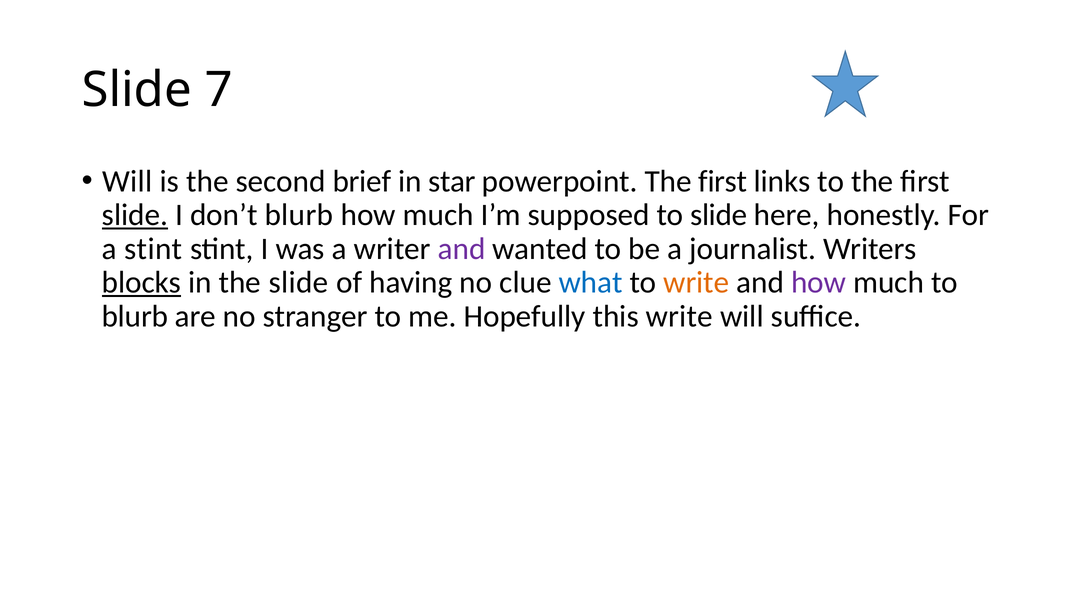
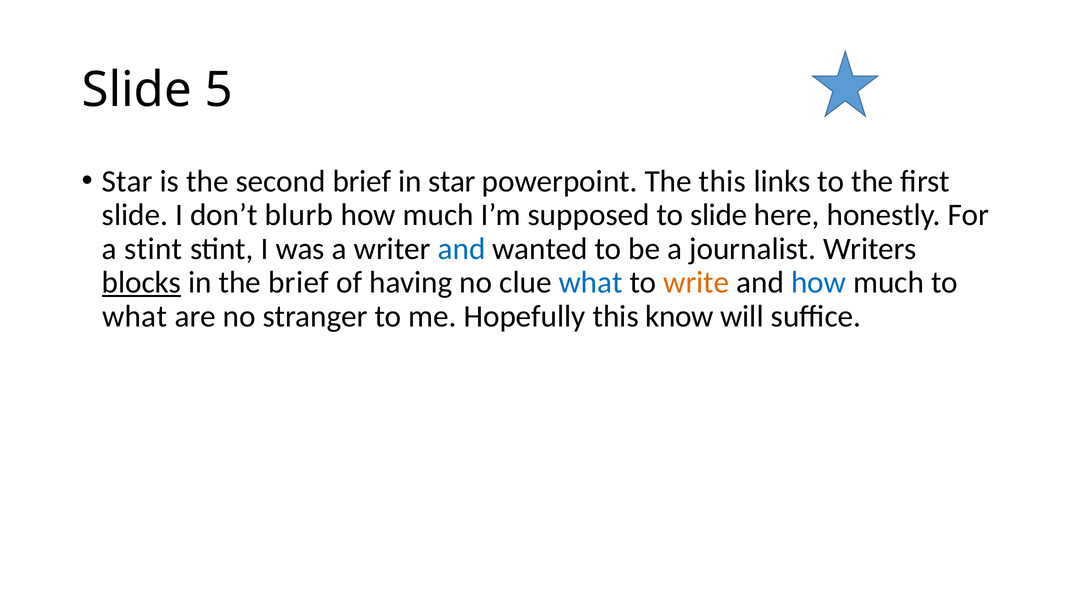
7: 7 -> 5
Will at (127, 181): Will -> Star
powerpoint The first: first -> this
slide at (135, 215) underline: present -> none
and at (462, 249) colour: purple -> blue
the slide: slide -> brief
how at (819, 283) colour: purple -> blue
blurb at (135, 316): blurb -> what
this write: write -> know
